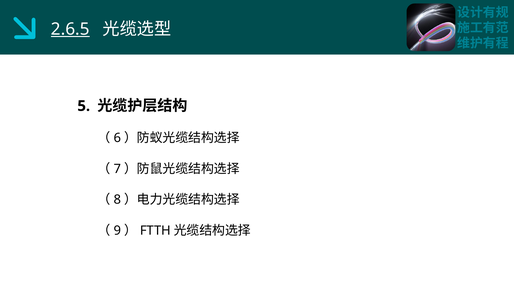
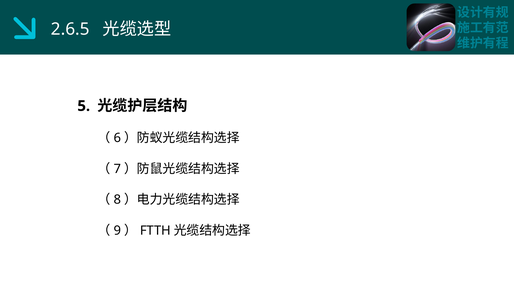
2.6.5 underline: present -> none
